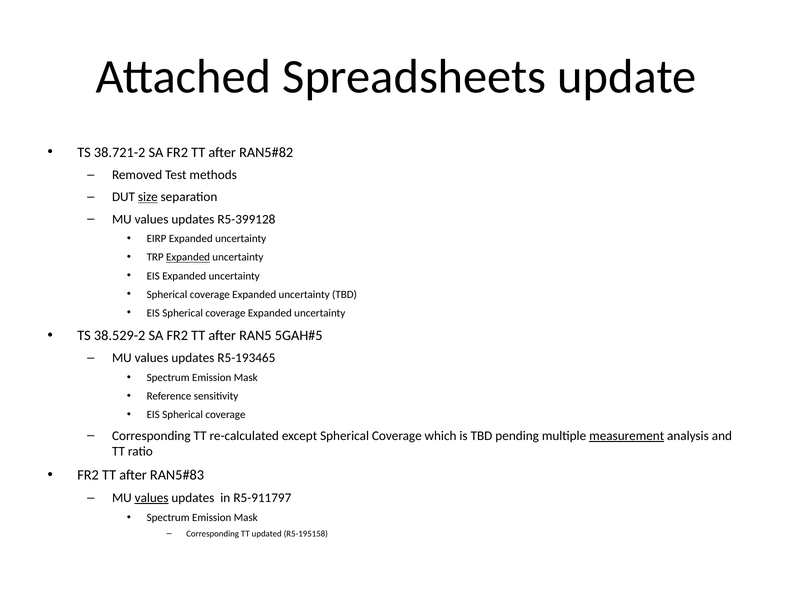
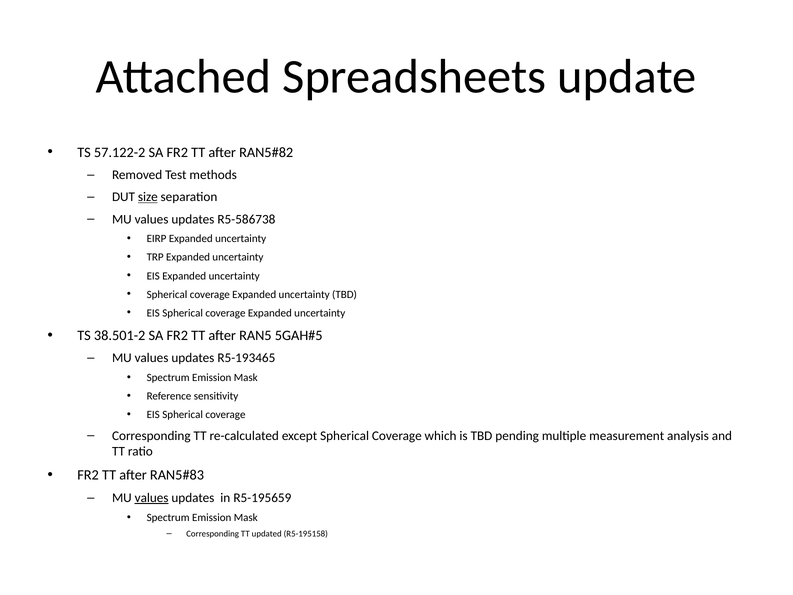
38.721-2: 38.721-2 -> 57.122-2
R5-399128: R5-399128 -> R5-586738
Expanded at (188, 257) underline: present -> none
38.529-2: 38.529-2 -> 38.501-2
measurement underline: present -> none
R5-911797: R5-911797 -> R5-195659
